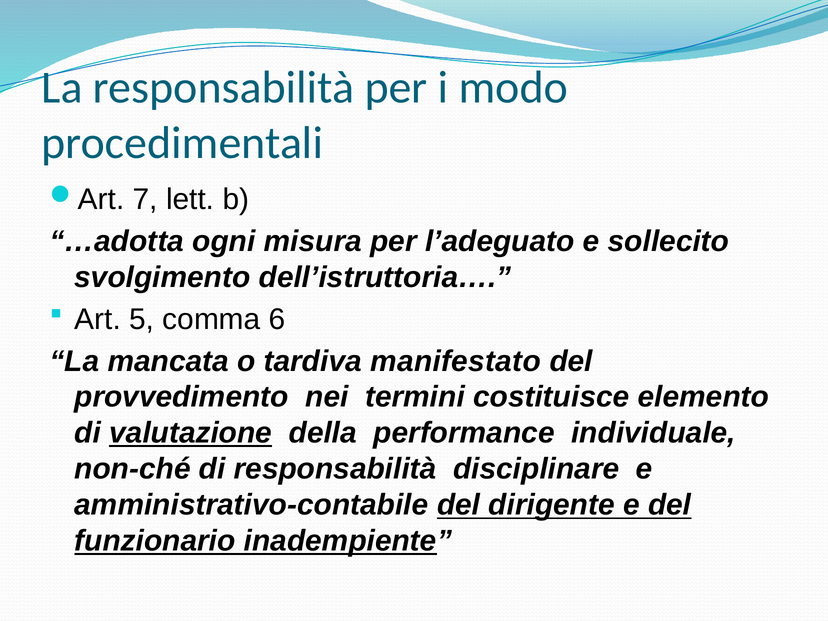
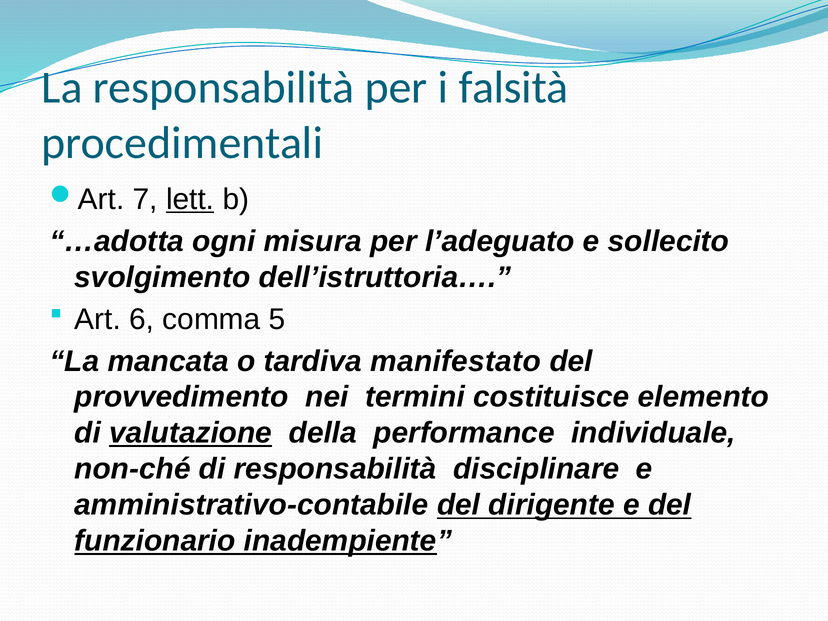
modo: modo -> falsità
lett underline: none -> present
5: 5 -> 6
6: 6 -> 5
